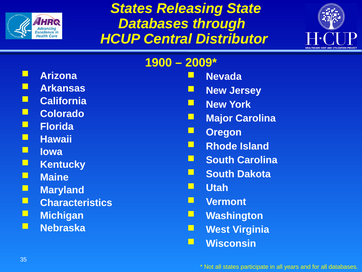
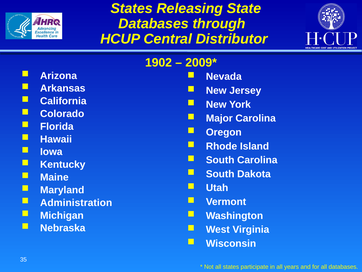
1900: 1900 -> 1902
Characteristics: Characteristics -> Administration
